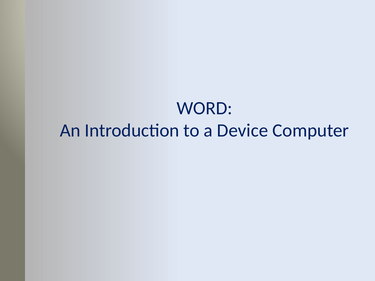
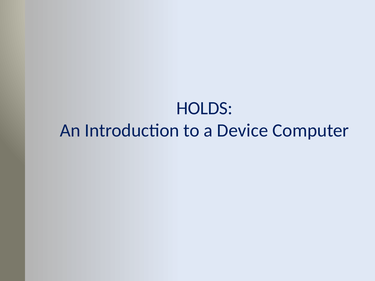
WORD: WORD -> HOLDS
